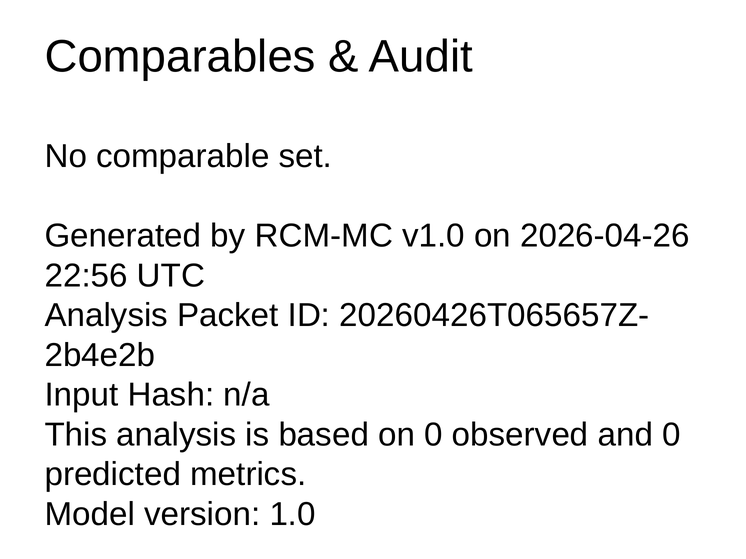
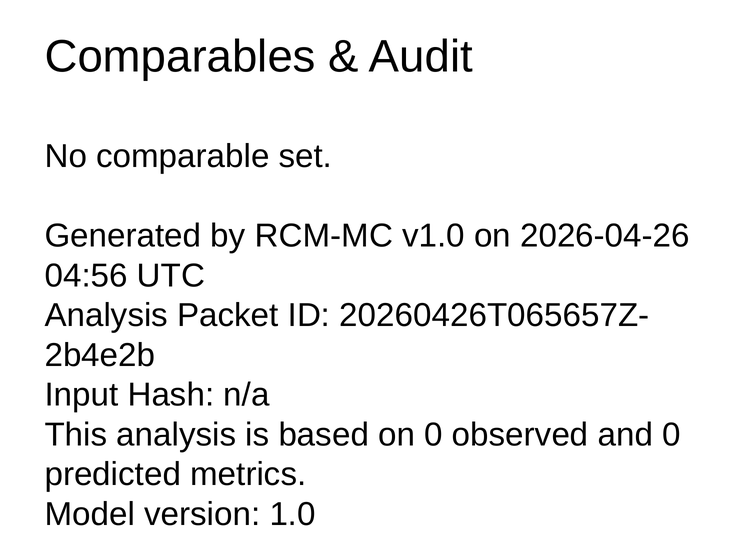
22:56: 22:56 -> 04:56
